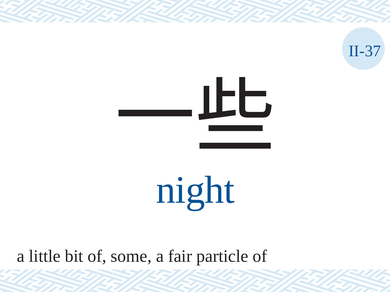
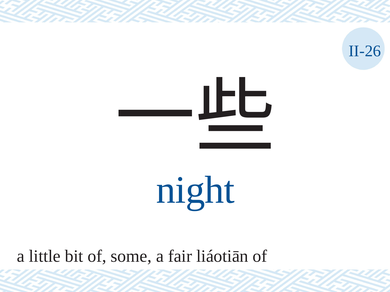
II-37: II-37 -> II-26
particle: particle -> liáotiān
